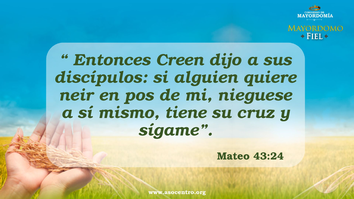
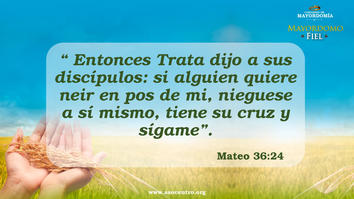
Creen: Creen -> Trata
43:24: 43:24 -> 36:24
